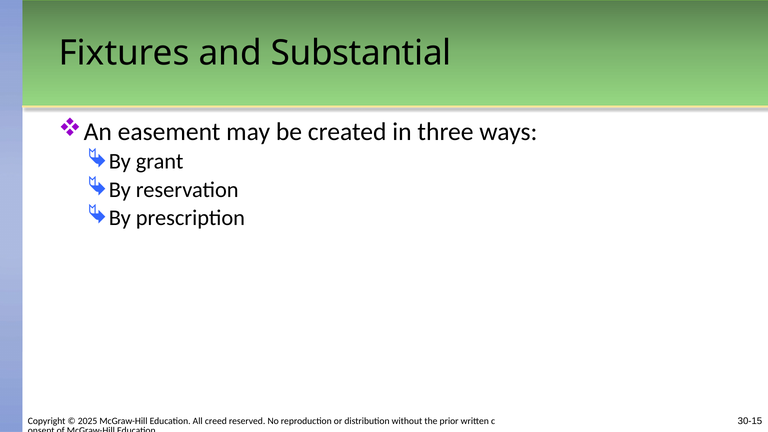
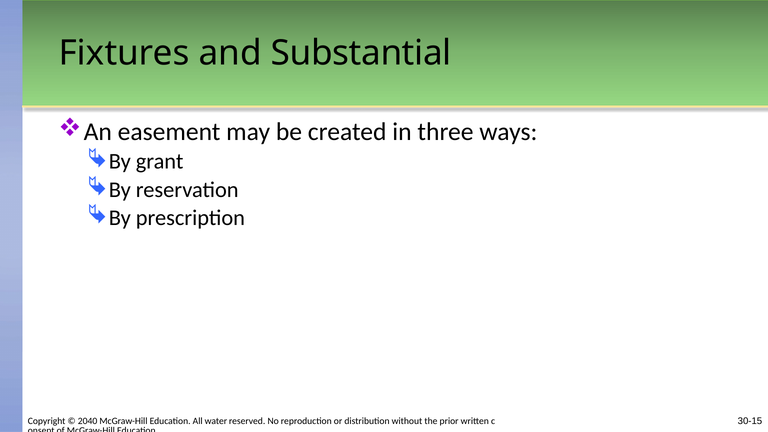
2025: 2025 -> 2040
creed: creed -> water
